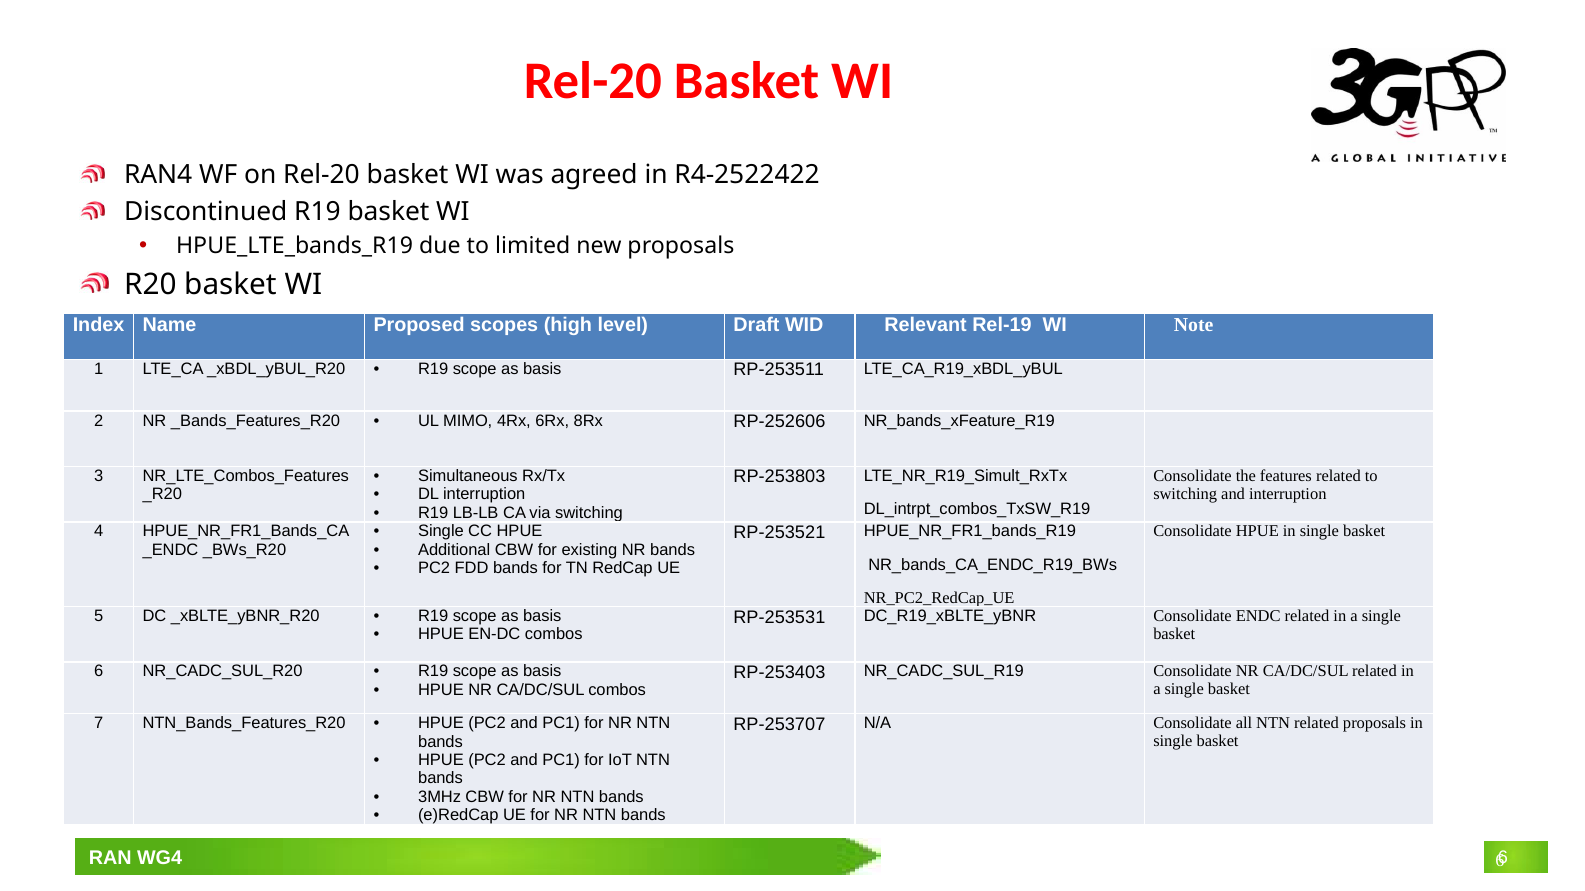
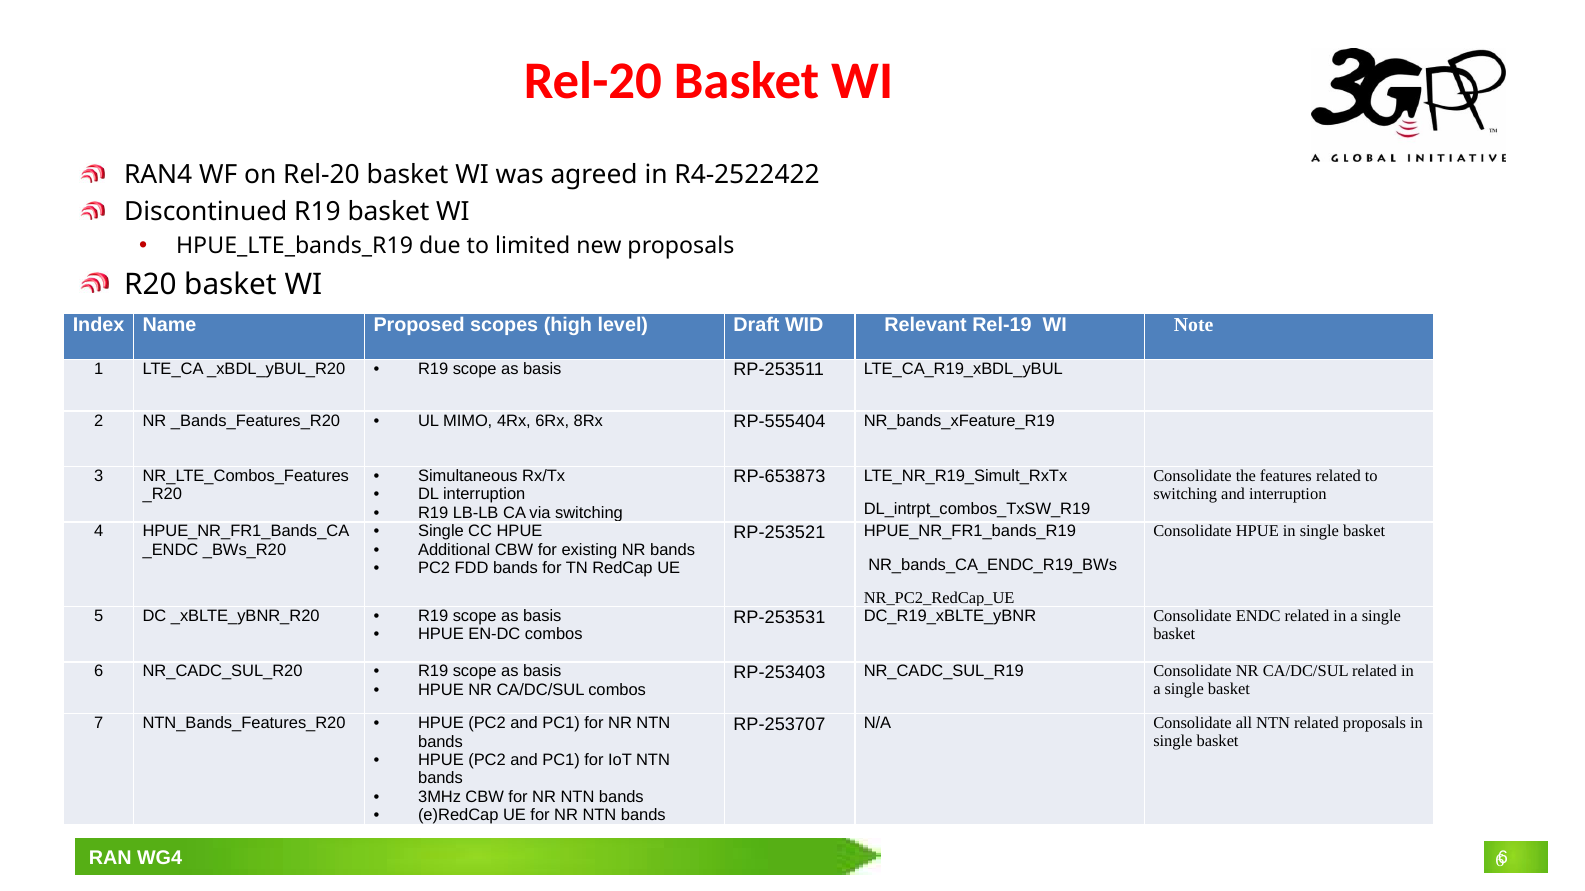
RP-252606: RP-252606 -> RP-555404
RP-253803: RP-253803 -> RP-653873
